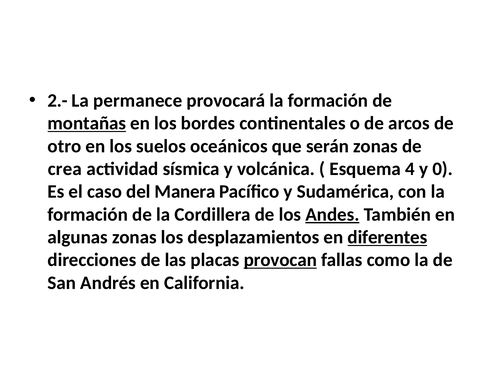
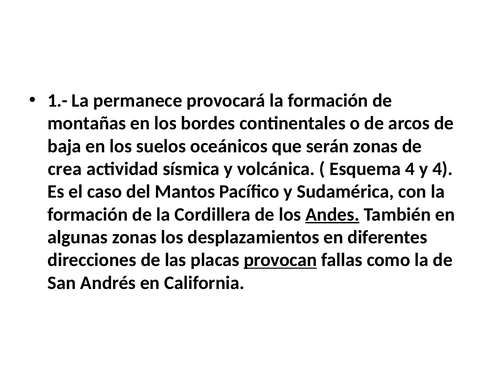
2.-: 2.- -> 1.-
montañas underline: present -> none
otro: otro -> baja
y 0: 0 -> 4
Manera: Manera -> Mantos
diferentes underline: present -> none
